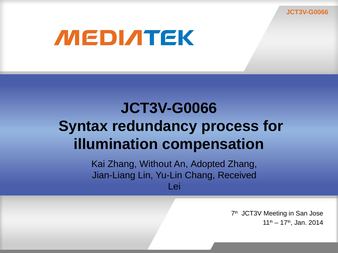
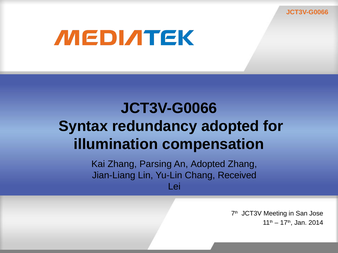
redundancy process: process -> adopted
Without: Without -> Parsing
